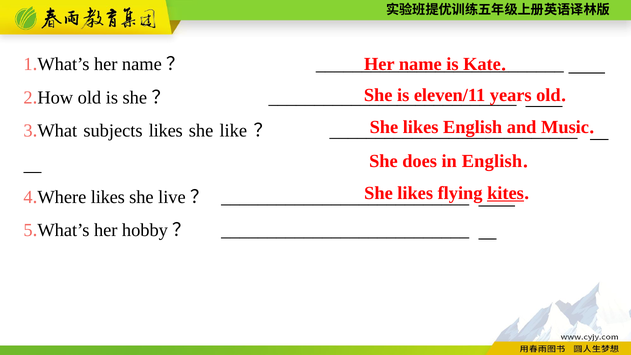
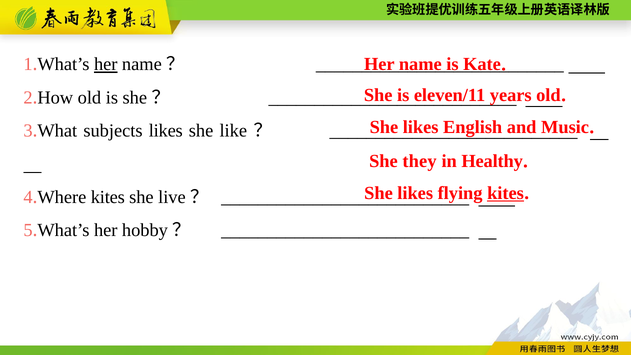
her at (106, 64) underline: none -> present
does: does -> they
in English: English -> Healthy
likes at (108, 197): likes -> kites
